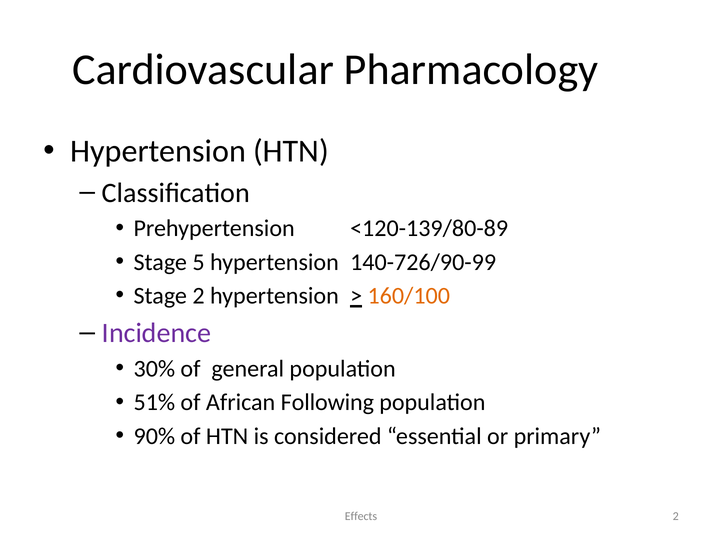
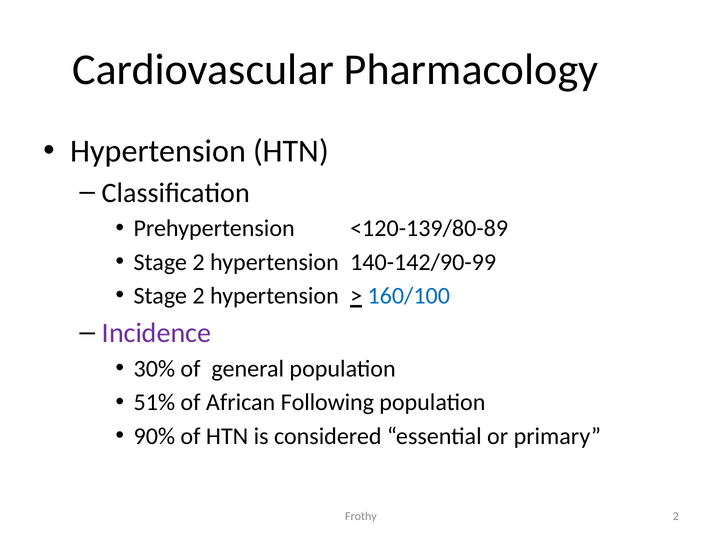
5 at (198, 262): 5 -> 2
140-726/90-99: 140-726/90-99 -> 140-142/90-99
160/100 colour: orange -> blue
Effects: Effects -> Frothy
